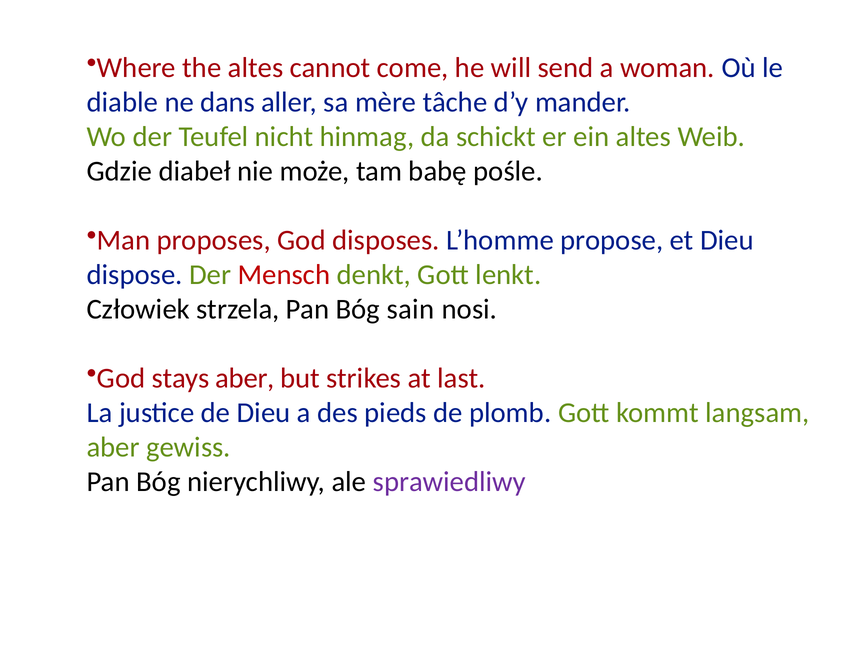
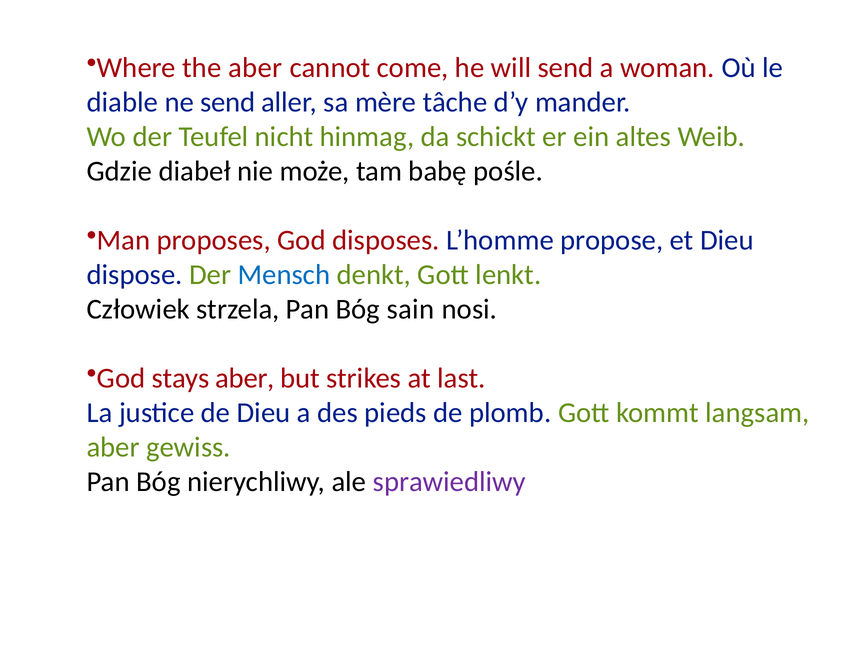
the altes: altes -> aber
ne dans: dans -> send
Mensch colour: red -> blue
